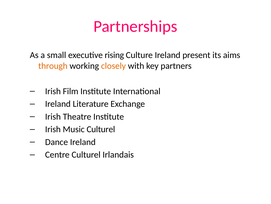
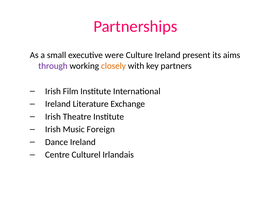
rising: rising -> were
through colour: orange -> purple
Music Culturel: Culturel -> Foreign
